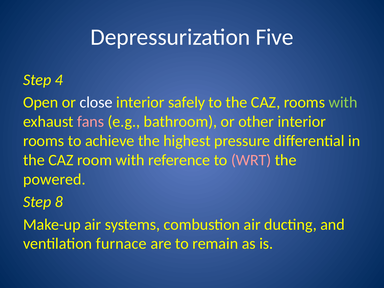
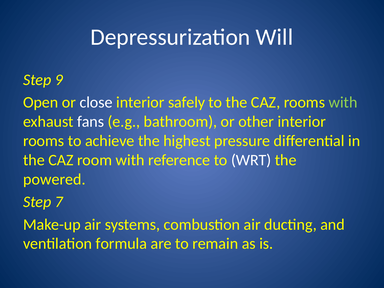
Five: Five -> Will
4: 4 -> 9
fans colour: pink -> white
WRT colour: pink -> white
8: 8 -> 7
furnace: furnace -> formula
